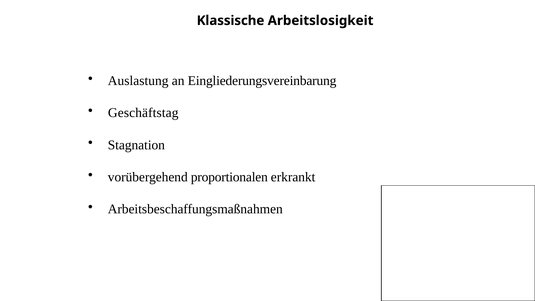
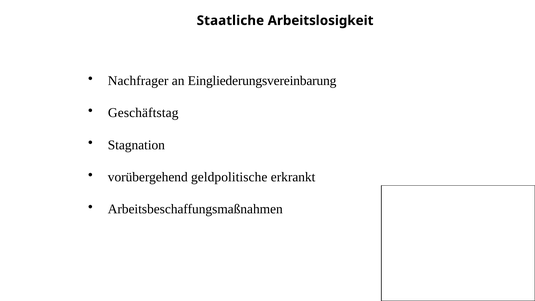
Klassische: Klassische -> Staatliche
Auslastung: Auslastung -> Nachfrager
proportionalen: proportionalen -> geldpolitische
